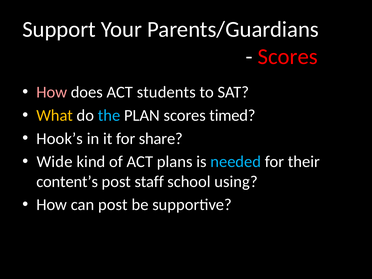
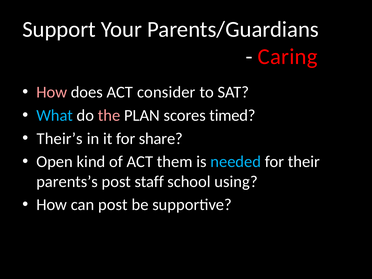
Scores at (288, 57): Scores -> Caring
students: students -> consider
What colour: yellow -> light blue
the colour: light blue -> pink
Hook’s: Hook’s -> Their’s
Wide: Wide -> Open
plans: plans -> them
content’s: content’s -> parents’s
